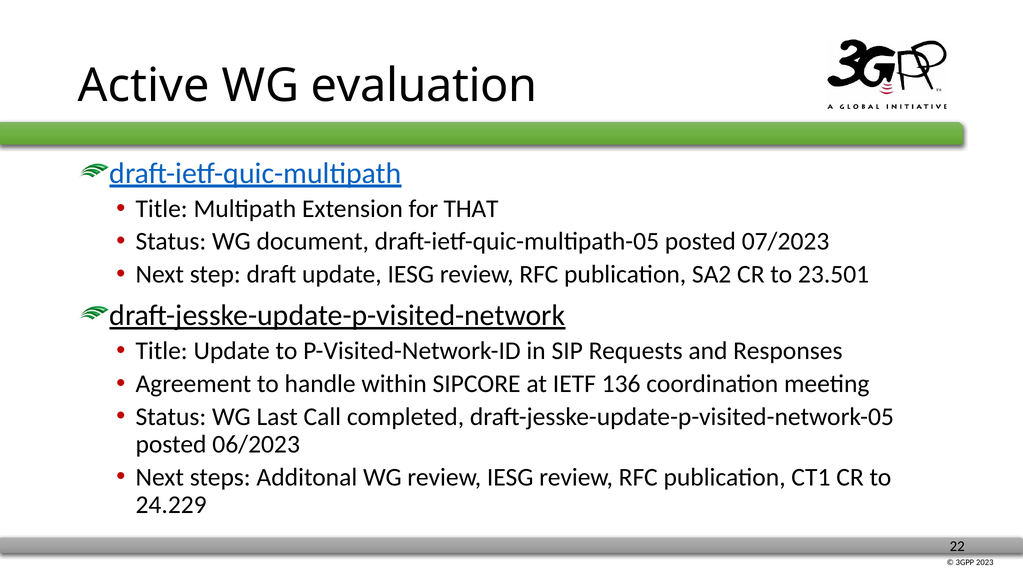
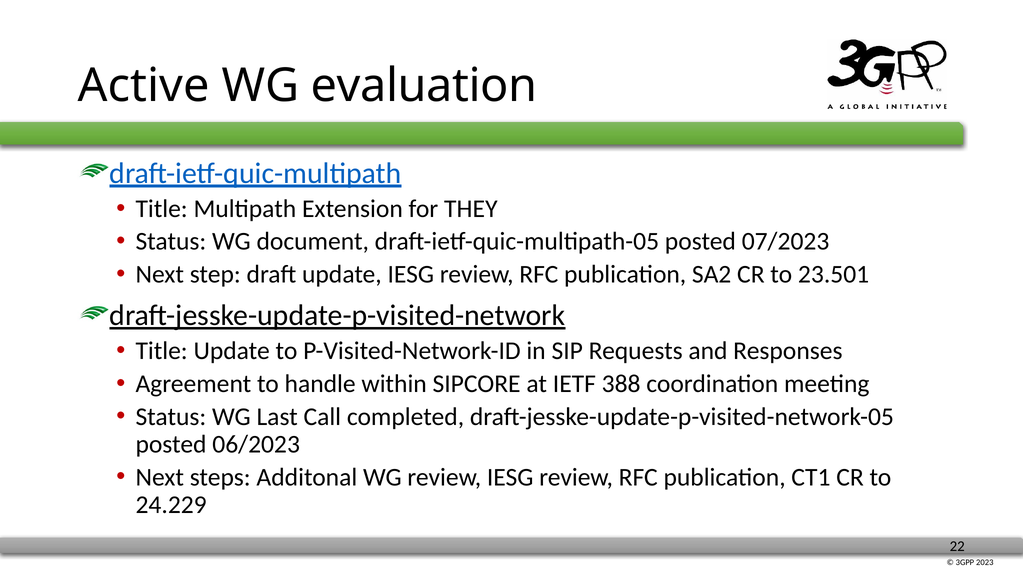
THAT: THAT -> THEY
136: 136 -> 388
